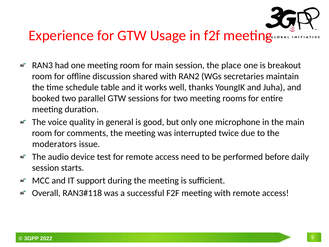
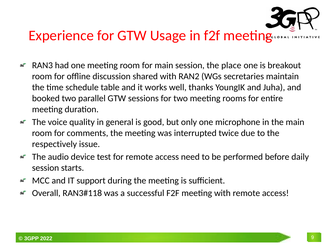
moderators: moderators -> respectively
